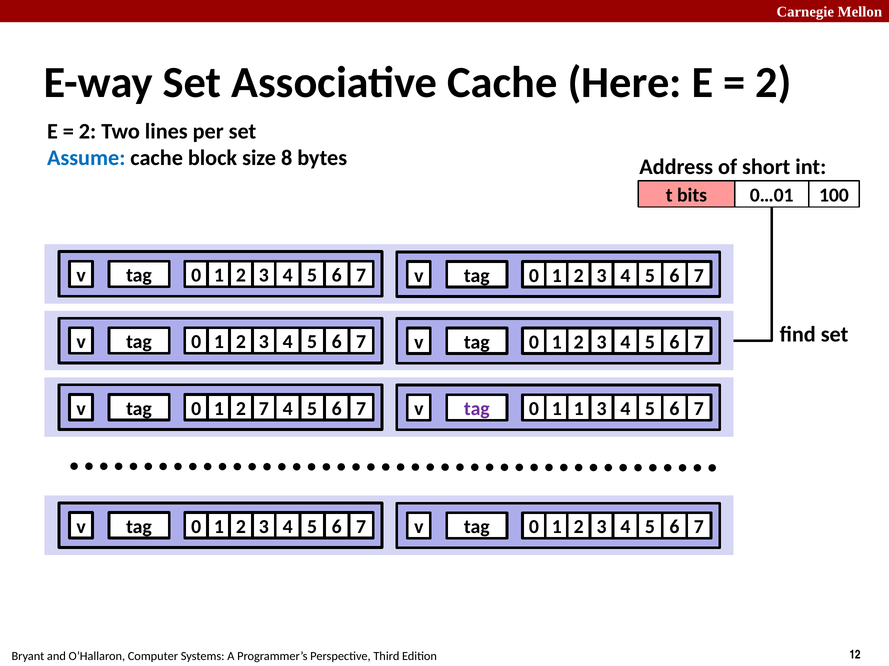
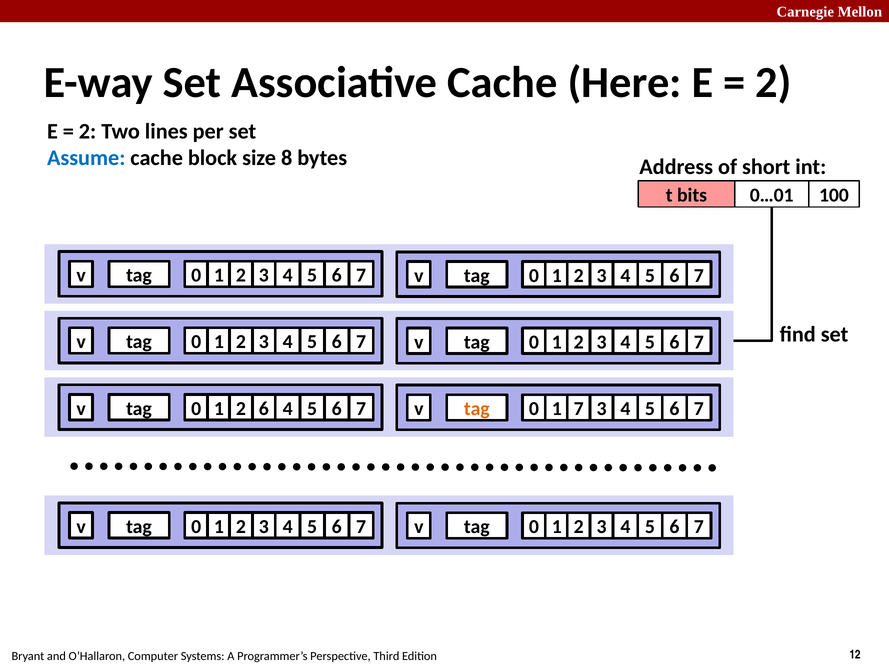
v 7: 7 -> 6
1 1: 1 -> 7
tag at (477, 409) colour: purple -> orange
